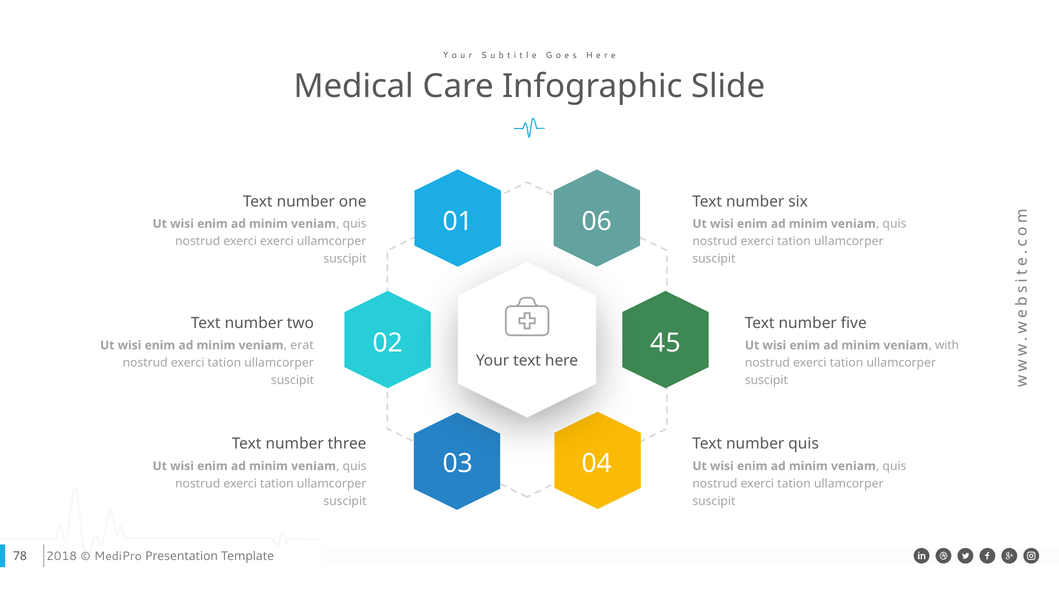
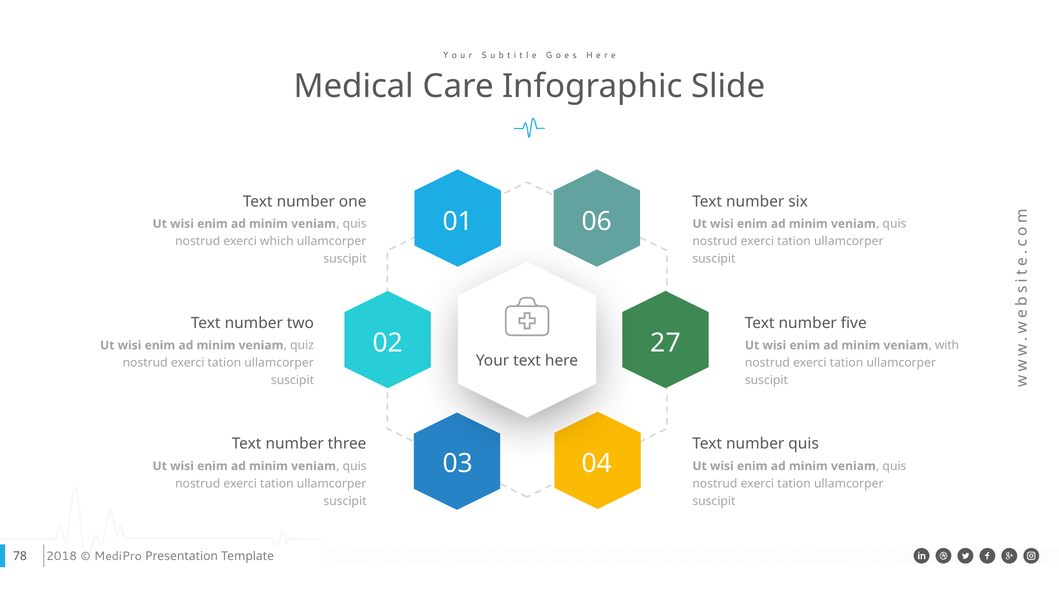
exerci exerci: exerci -> which
45: 45 -> 27
erat: erat -> quiz
